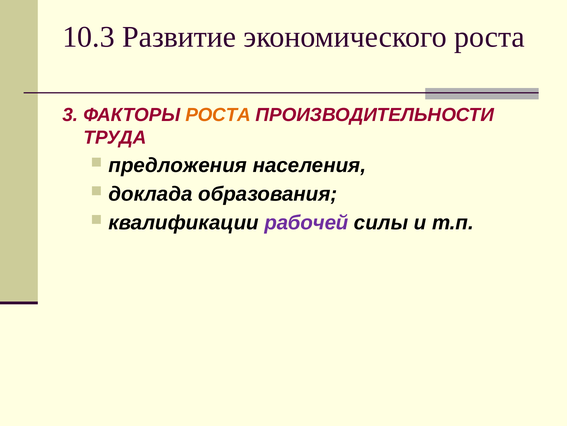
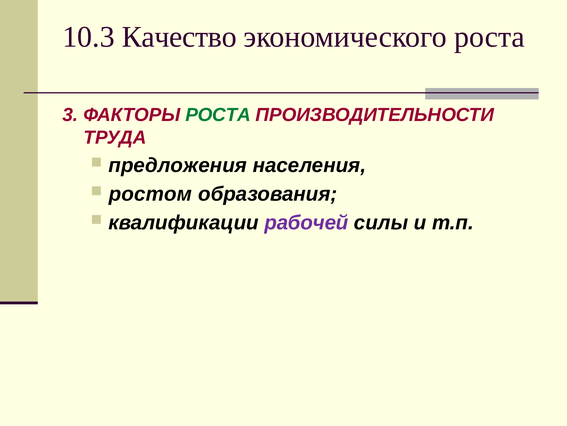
Развитие: Развитие -> Качество
РОСТА at (218, 115) colour: orange -> green
доклада: доклада -> ростом
